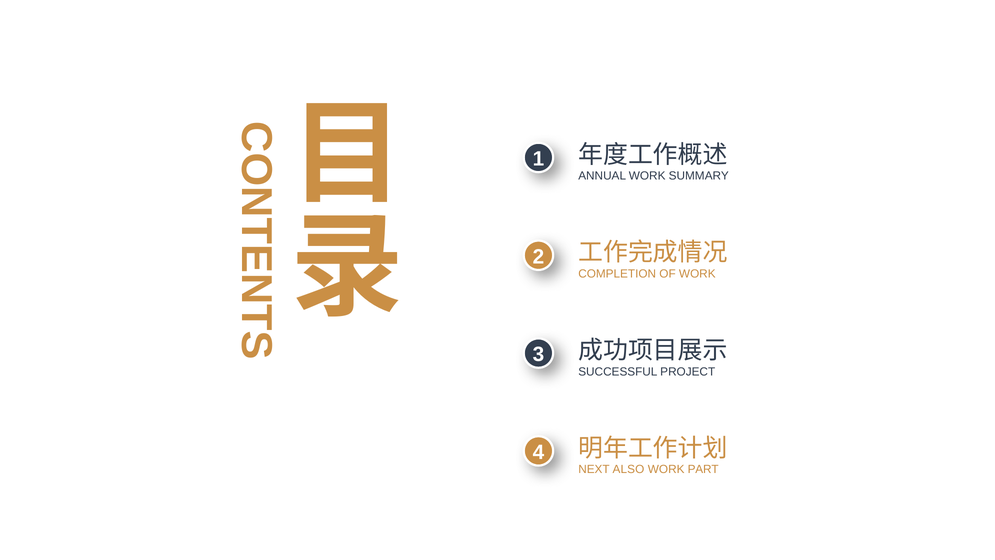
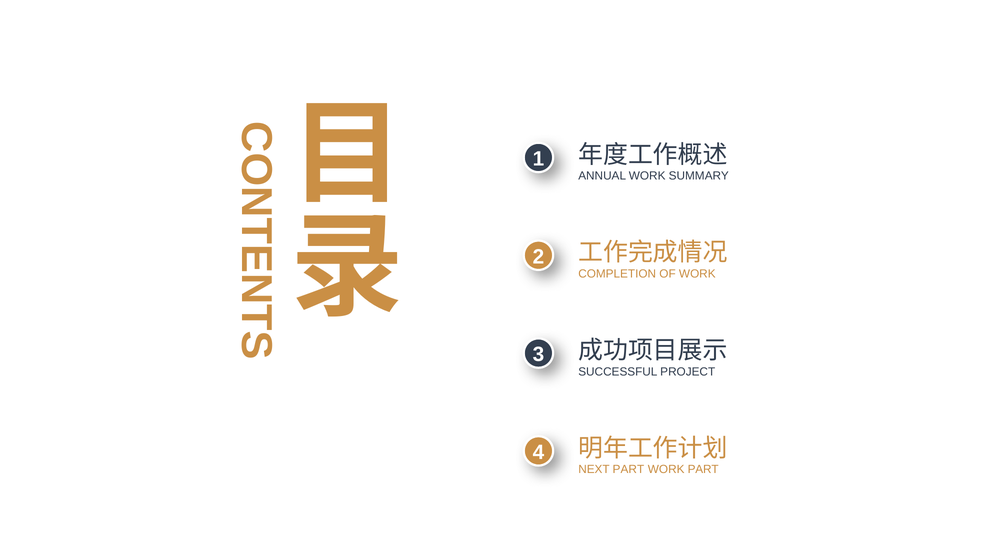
NEXT ALSO: ALSO -> PART
